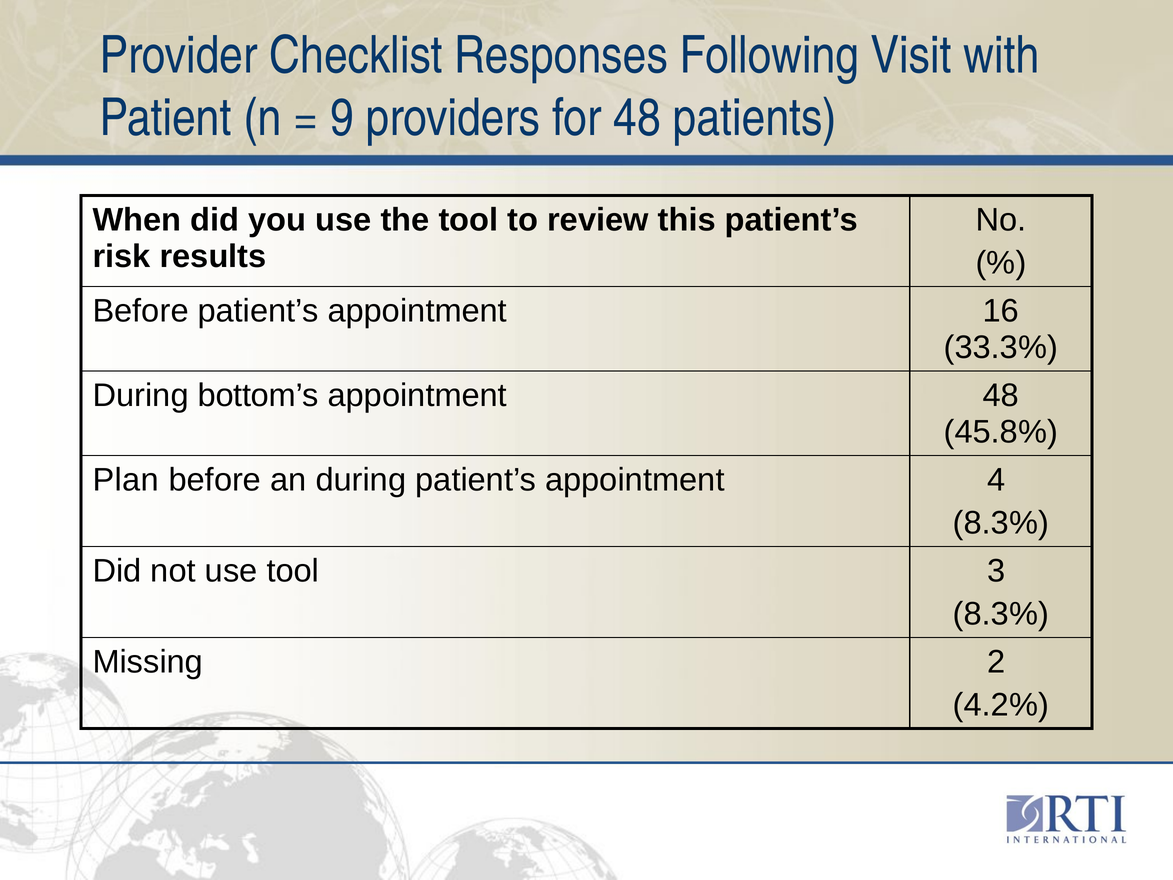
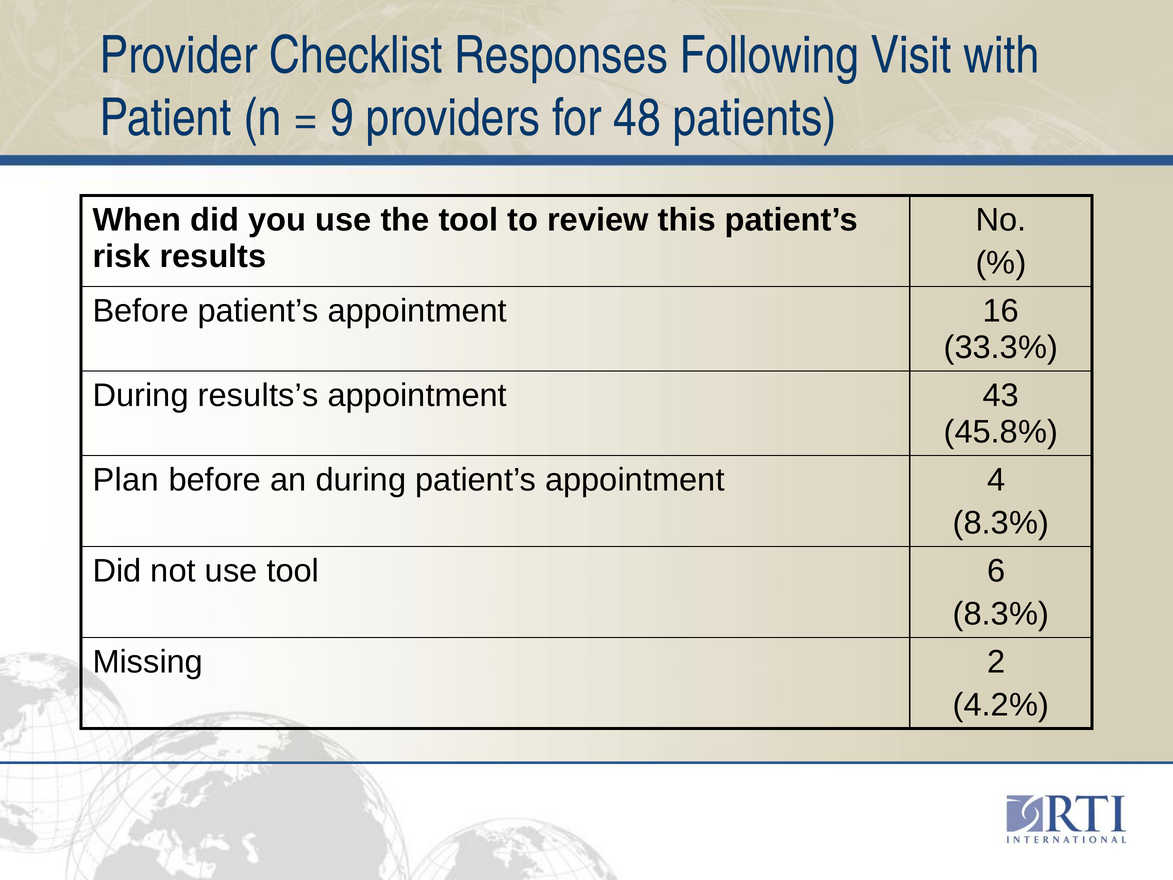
bottom’s: bottom’s -> results’s
appointment 48: 48 -> 43
3: 3 -> 6
